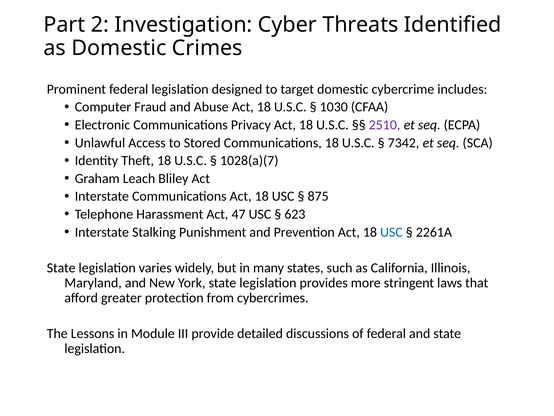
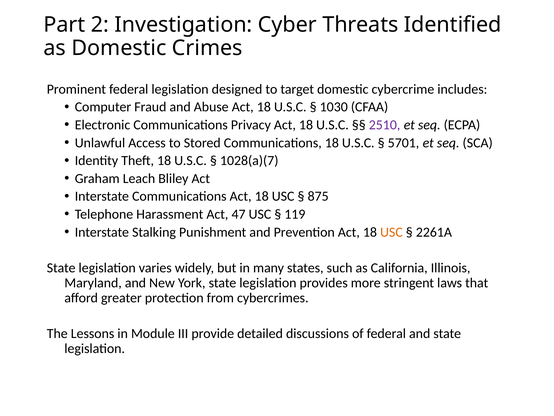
7342: 7342 -> 5701
623: 623 -> 119
USC at (391, 232) colour: blue -> orange
